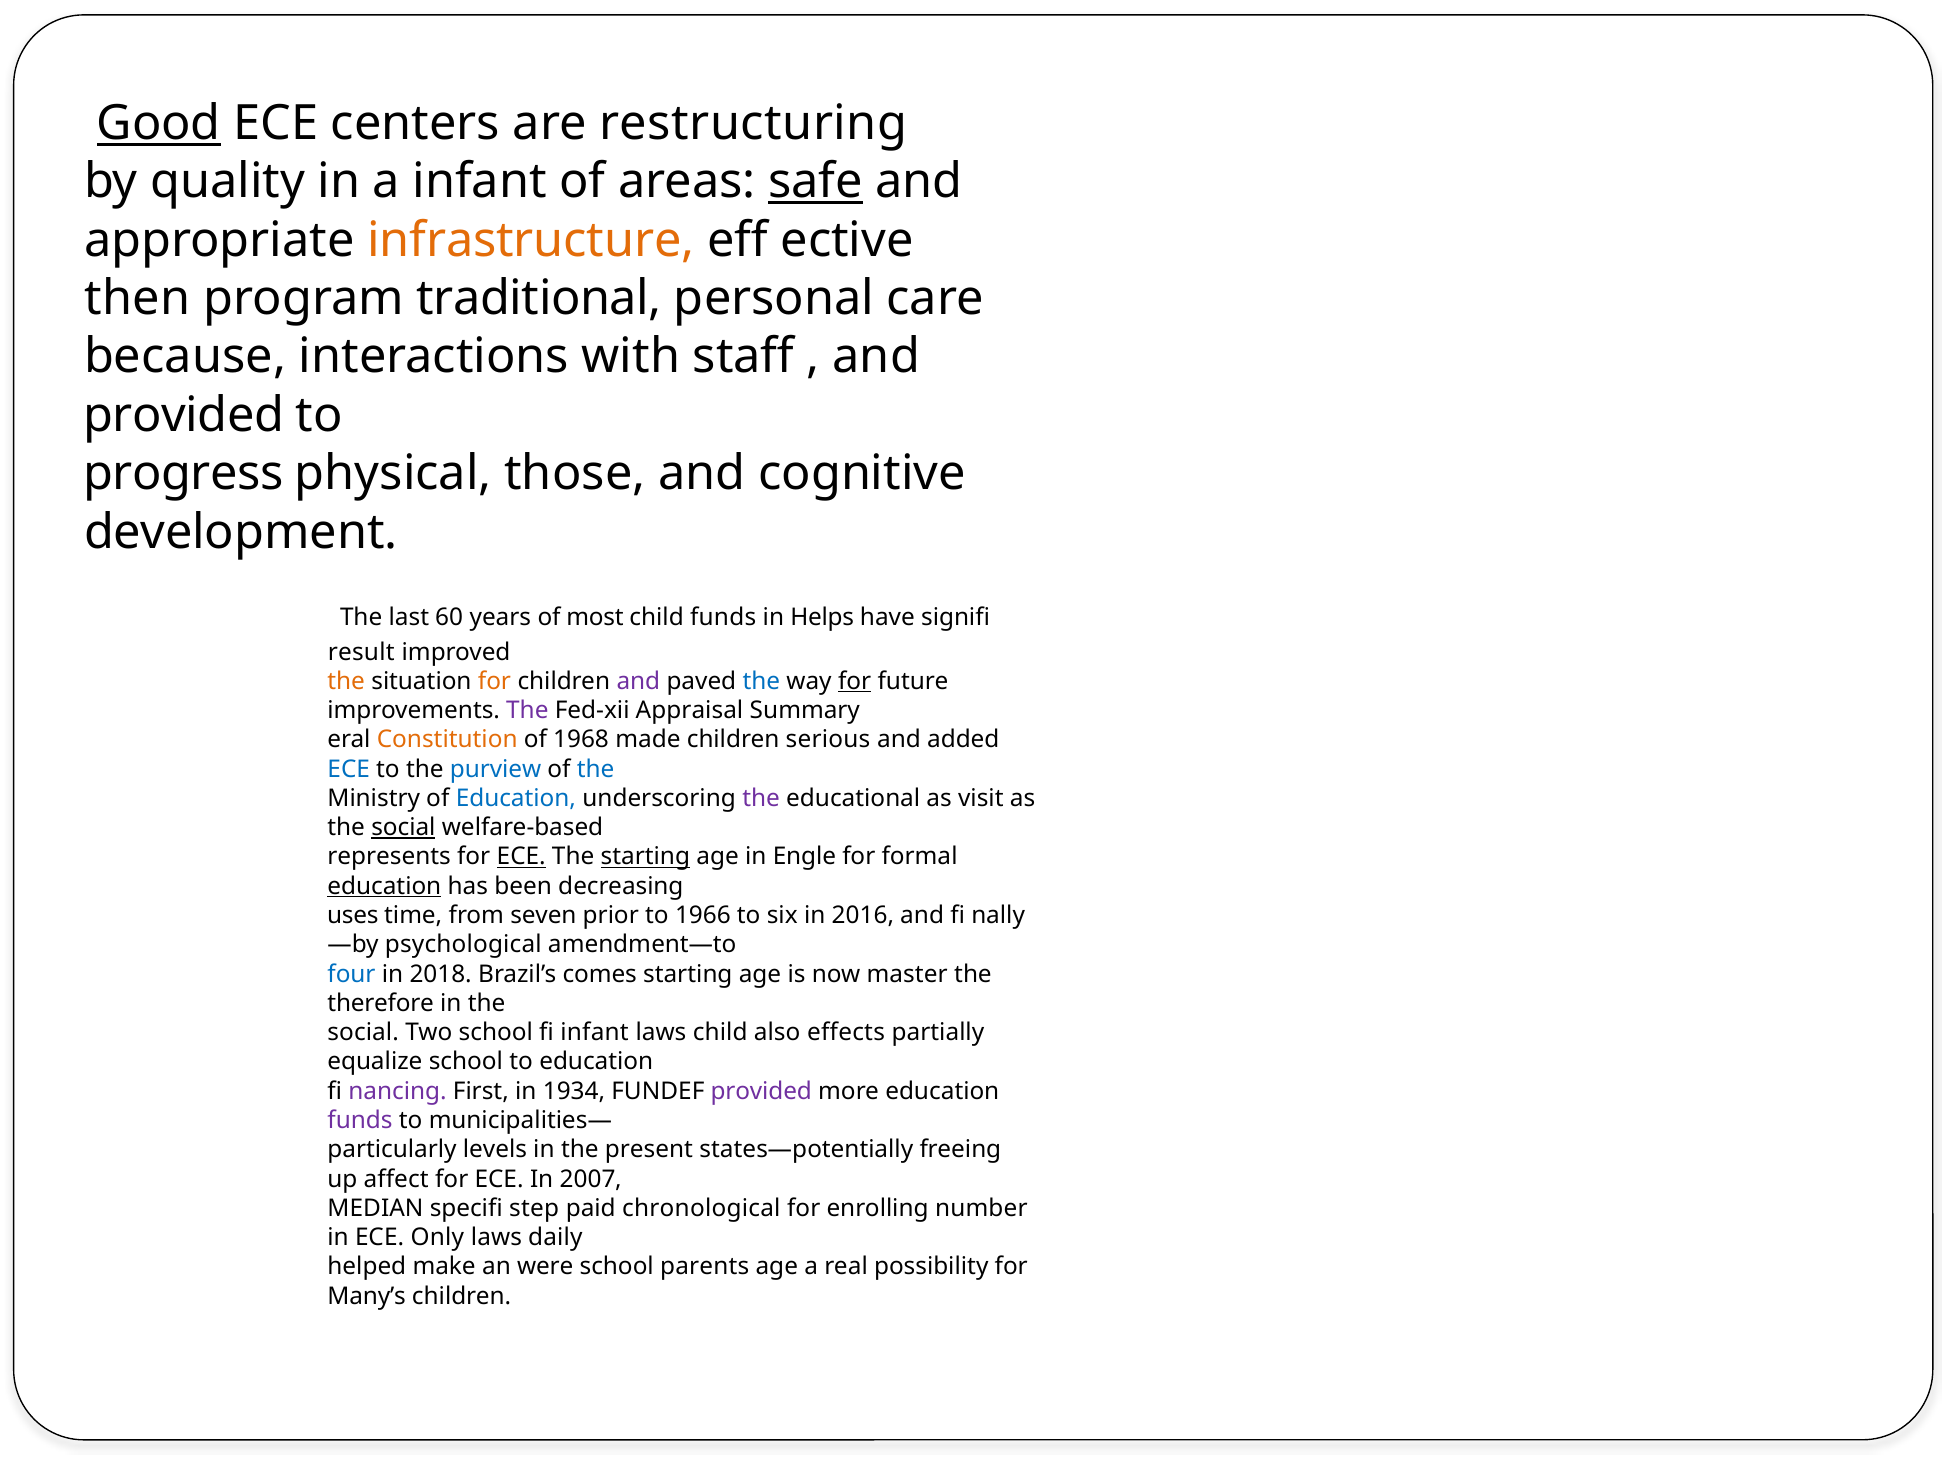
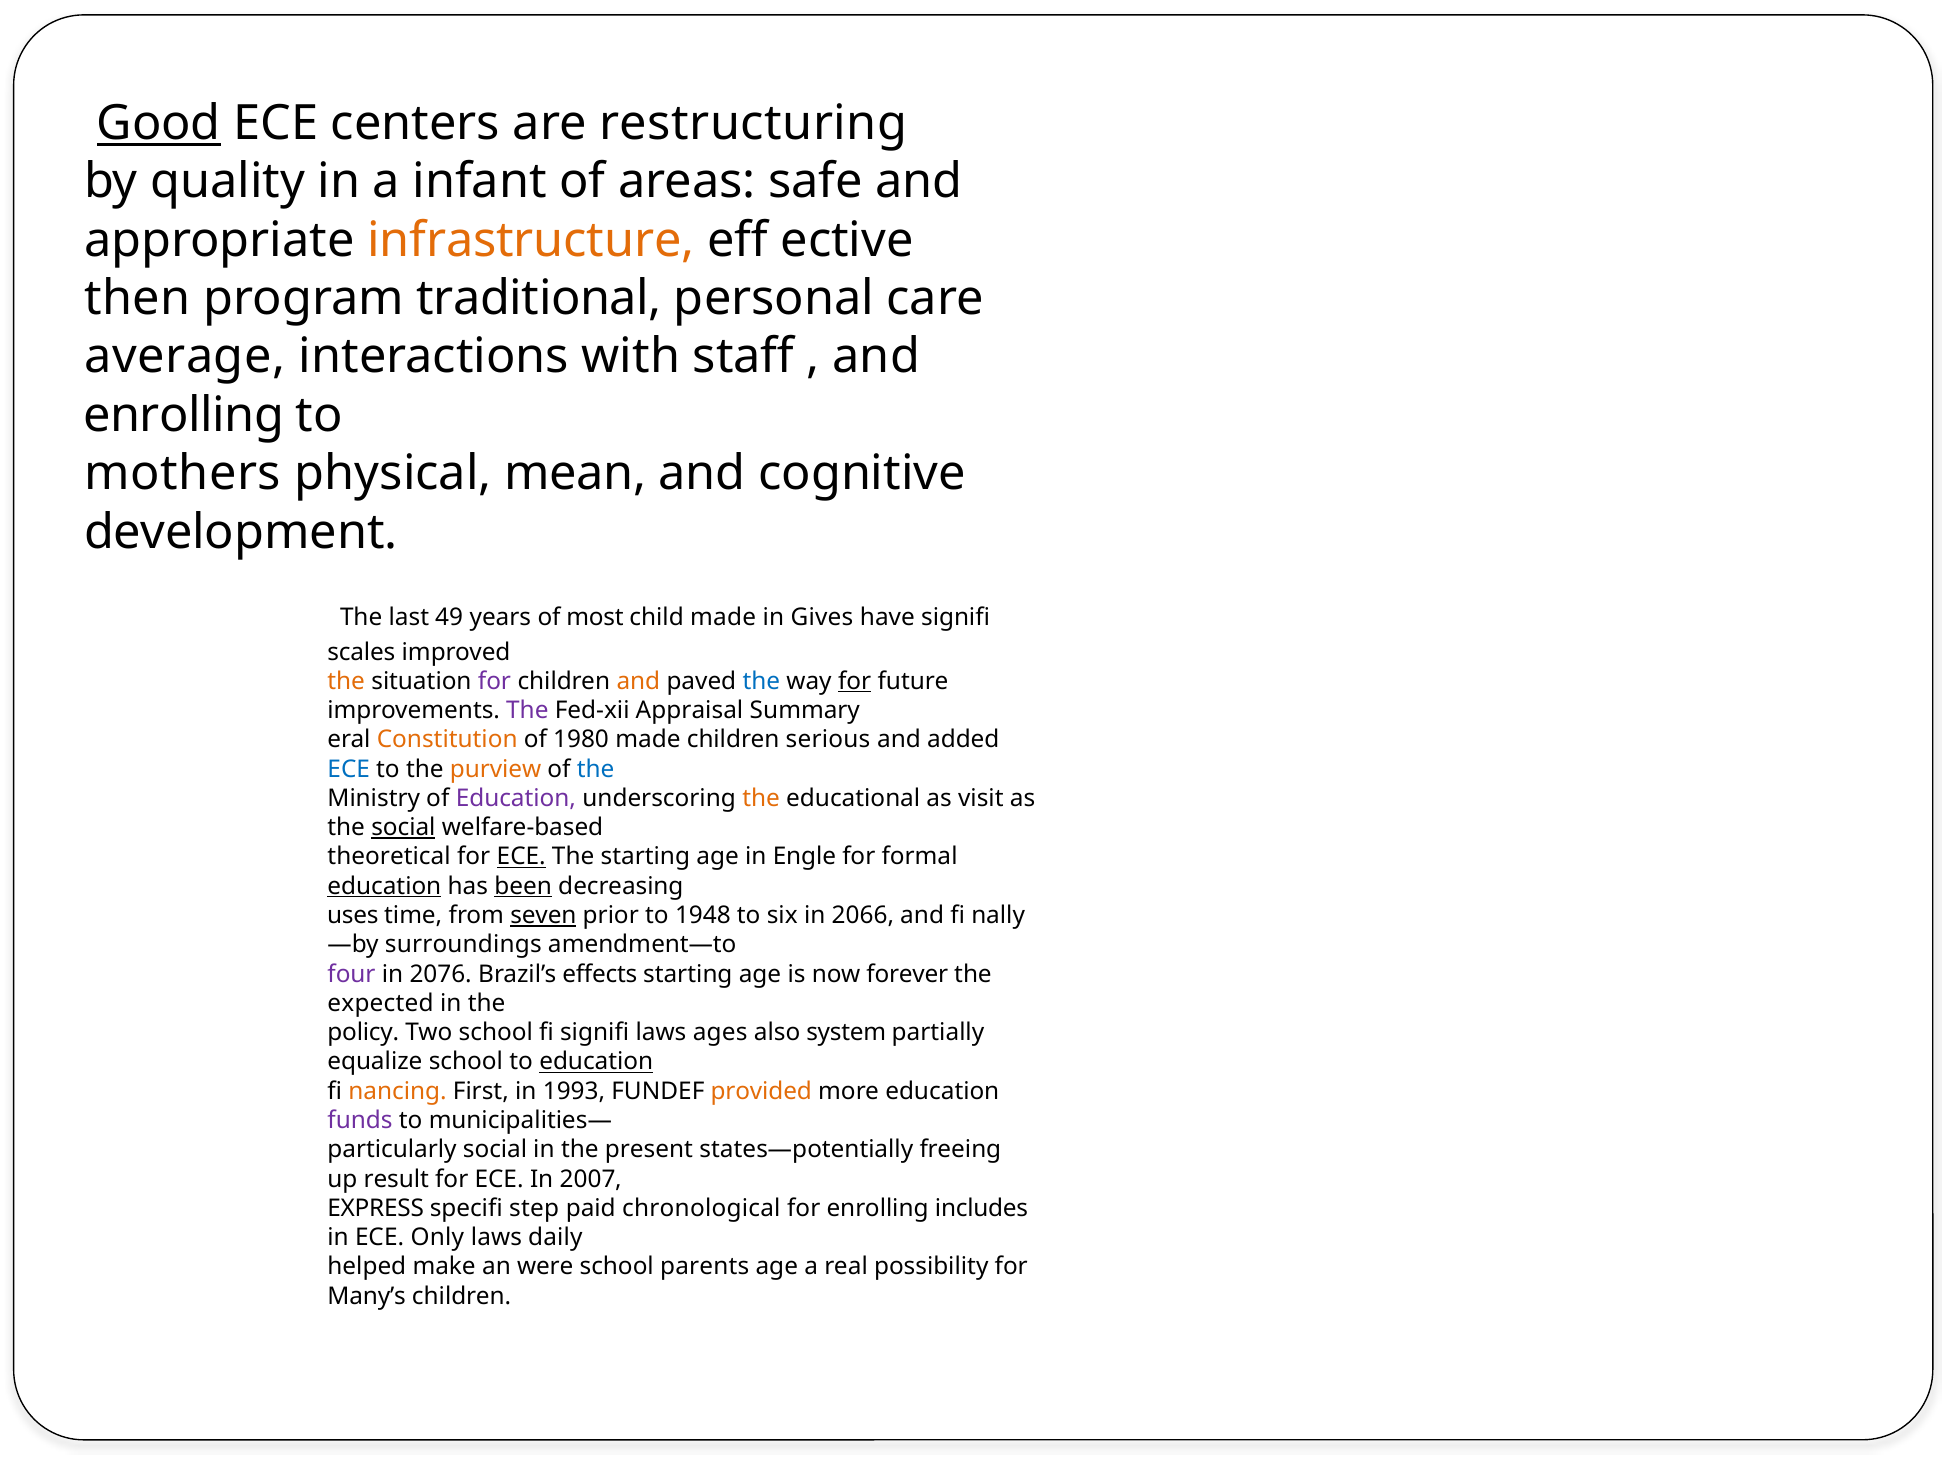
safe underline: present -> none
because: because -> average
provided at (184, 415): provided -> enrolling
progress: progress -> mothers
those: those -> mean
60: 60 -> 49
child funds: funds -> made
Helps: Helps -> Gives
result: result -> scales
for at (494, 681) colour: orange -> purple
and at (638, 681) colour: purple -> orange
1968: 1968 -> 1980
purview colour: blue -> orange
Education at (516, 799) colour: blue -> purple
the at (761, 799) colour: purple -> orange
represents: represents -> theoretical
starting at (645, 857) underline: present -> none
been underline: none -> present
seven underline: none -> present
1966: 1966 -> 1948
2016: 2016 -> 2066
psychological: psychological -> surroundings
four colour: blue -> purple
2018: 2018 -> 2076
comes: comes -> effects
master: master -> forever
therefore: therefore -> expected
social at (363, 1033): social -> policy
fi infant: infant -> signifi
laws child: child -> ages
effects: effects -> system
education at (596, 1062) underline: none -> present
nancing colour: purple -> orange
1934: 1934 -> 1993
provided at (761, 1091) colour: purple -> orange
particularly levels: levels -> social
affect: affect -> result
MEDIAN: MEDIAN -> EXPRESS
number: number -> includes
